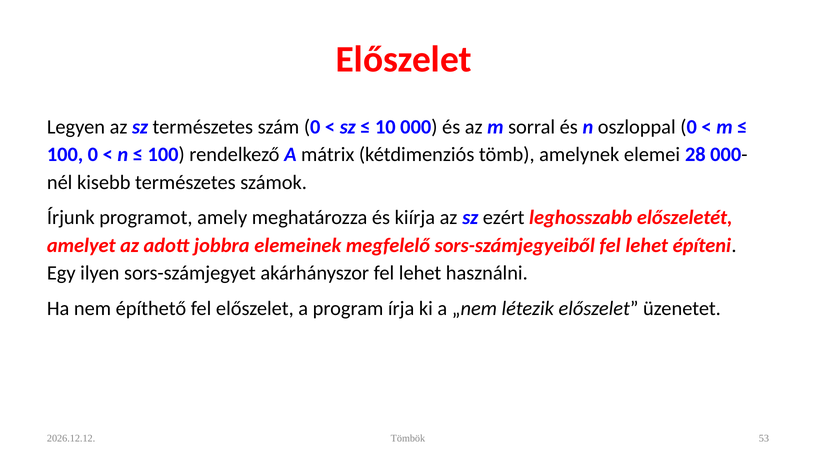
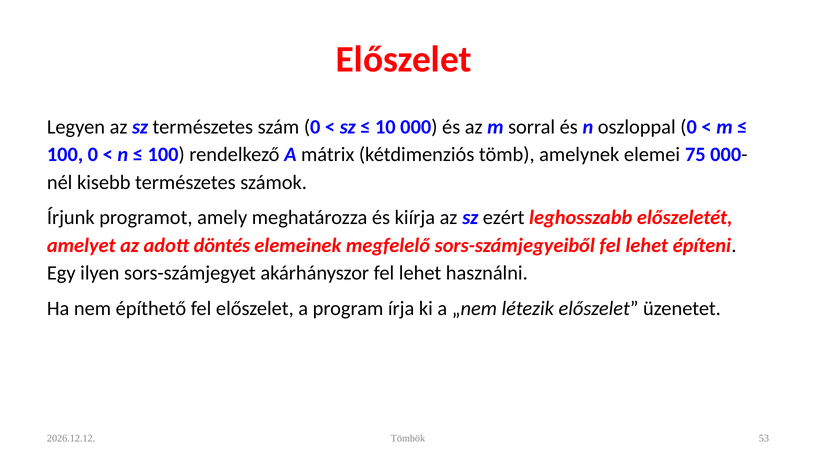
28: 28 -> 75
jobbra: jobbra -> döntés
